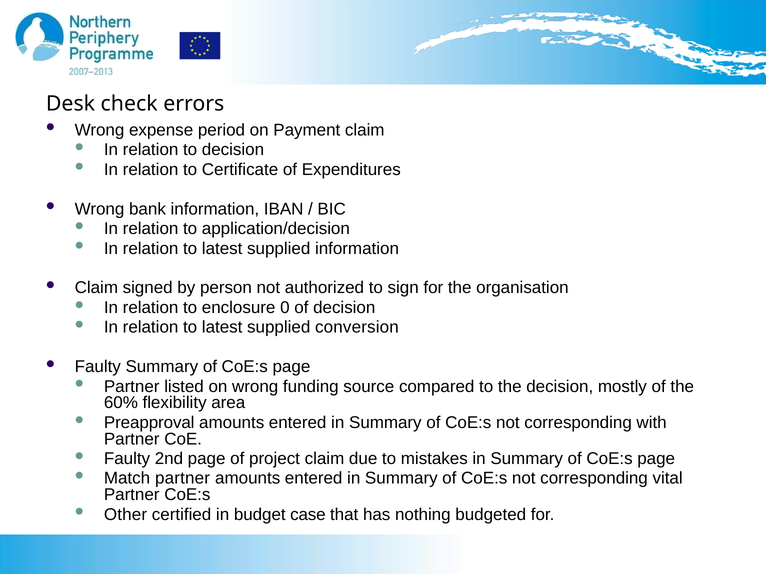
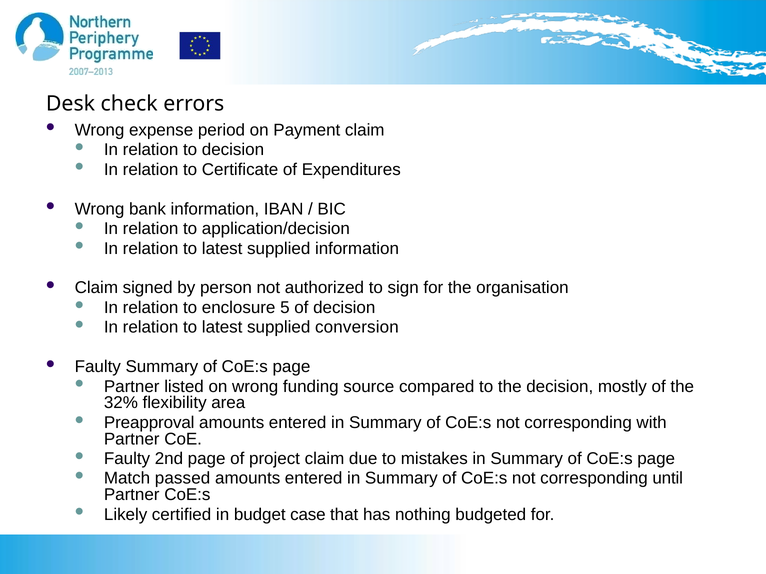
0: 0 -> 5
60%: 60% -> 32%
Match partner: partner -> passed
vital: vital -> until
Other: Other -> Likely
